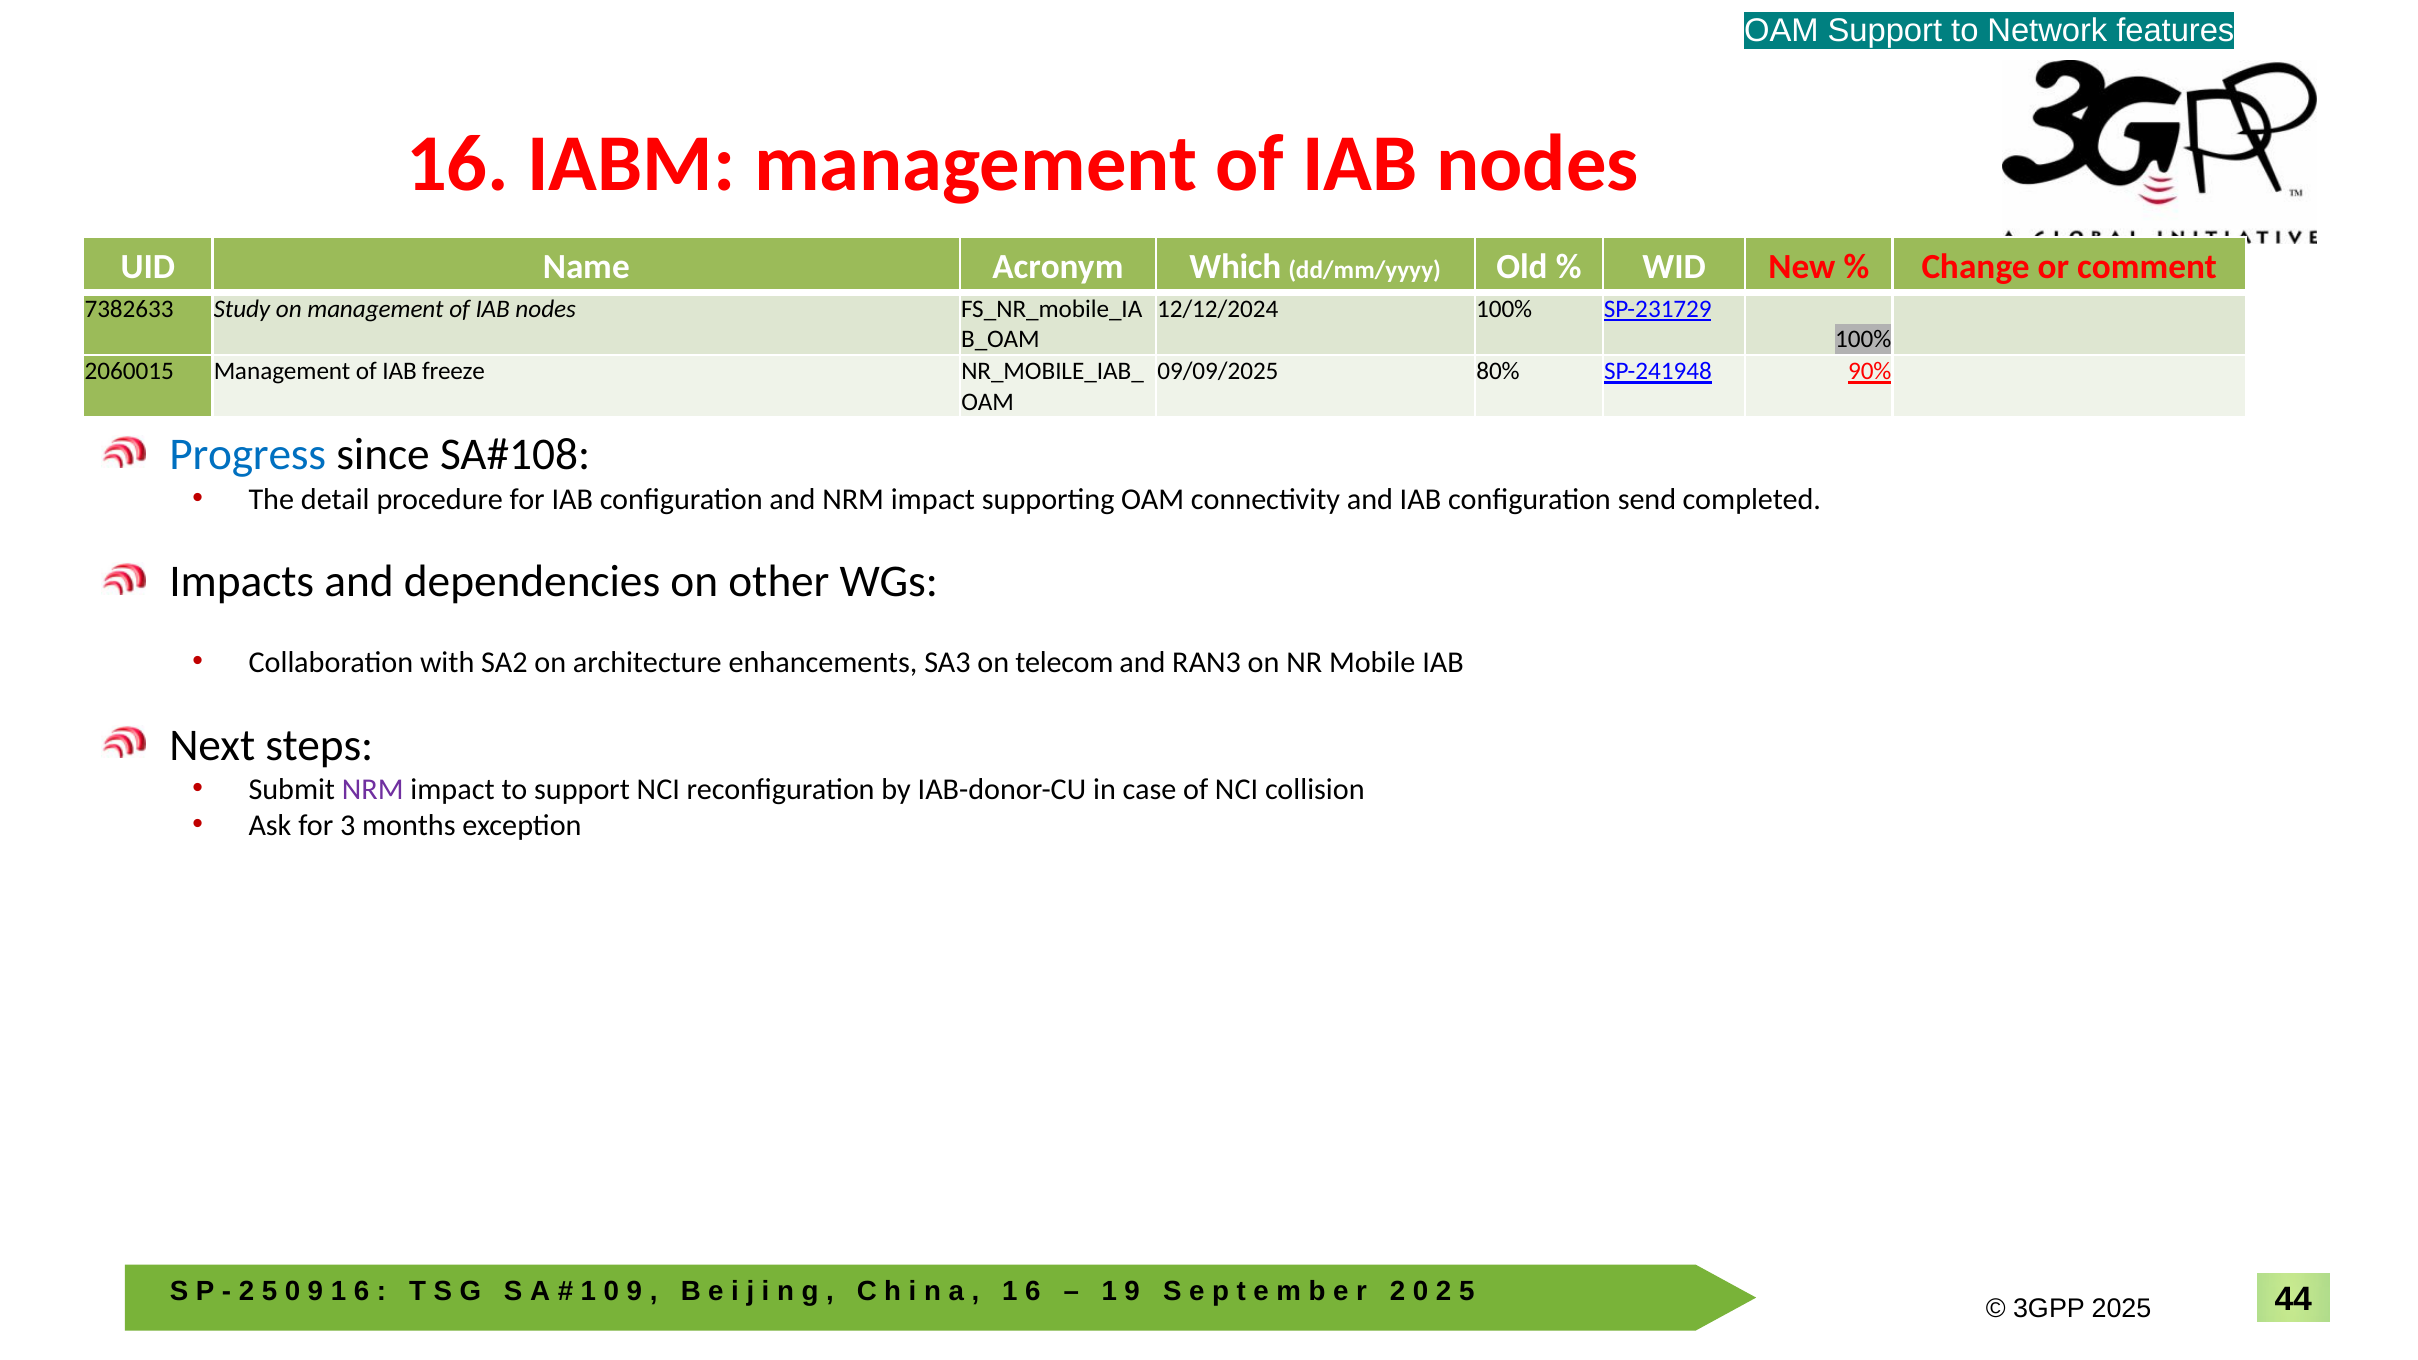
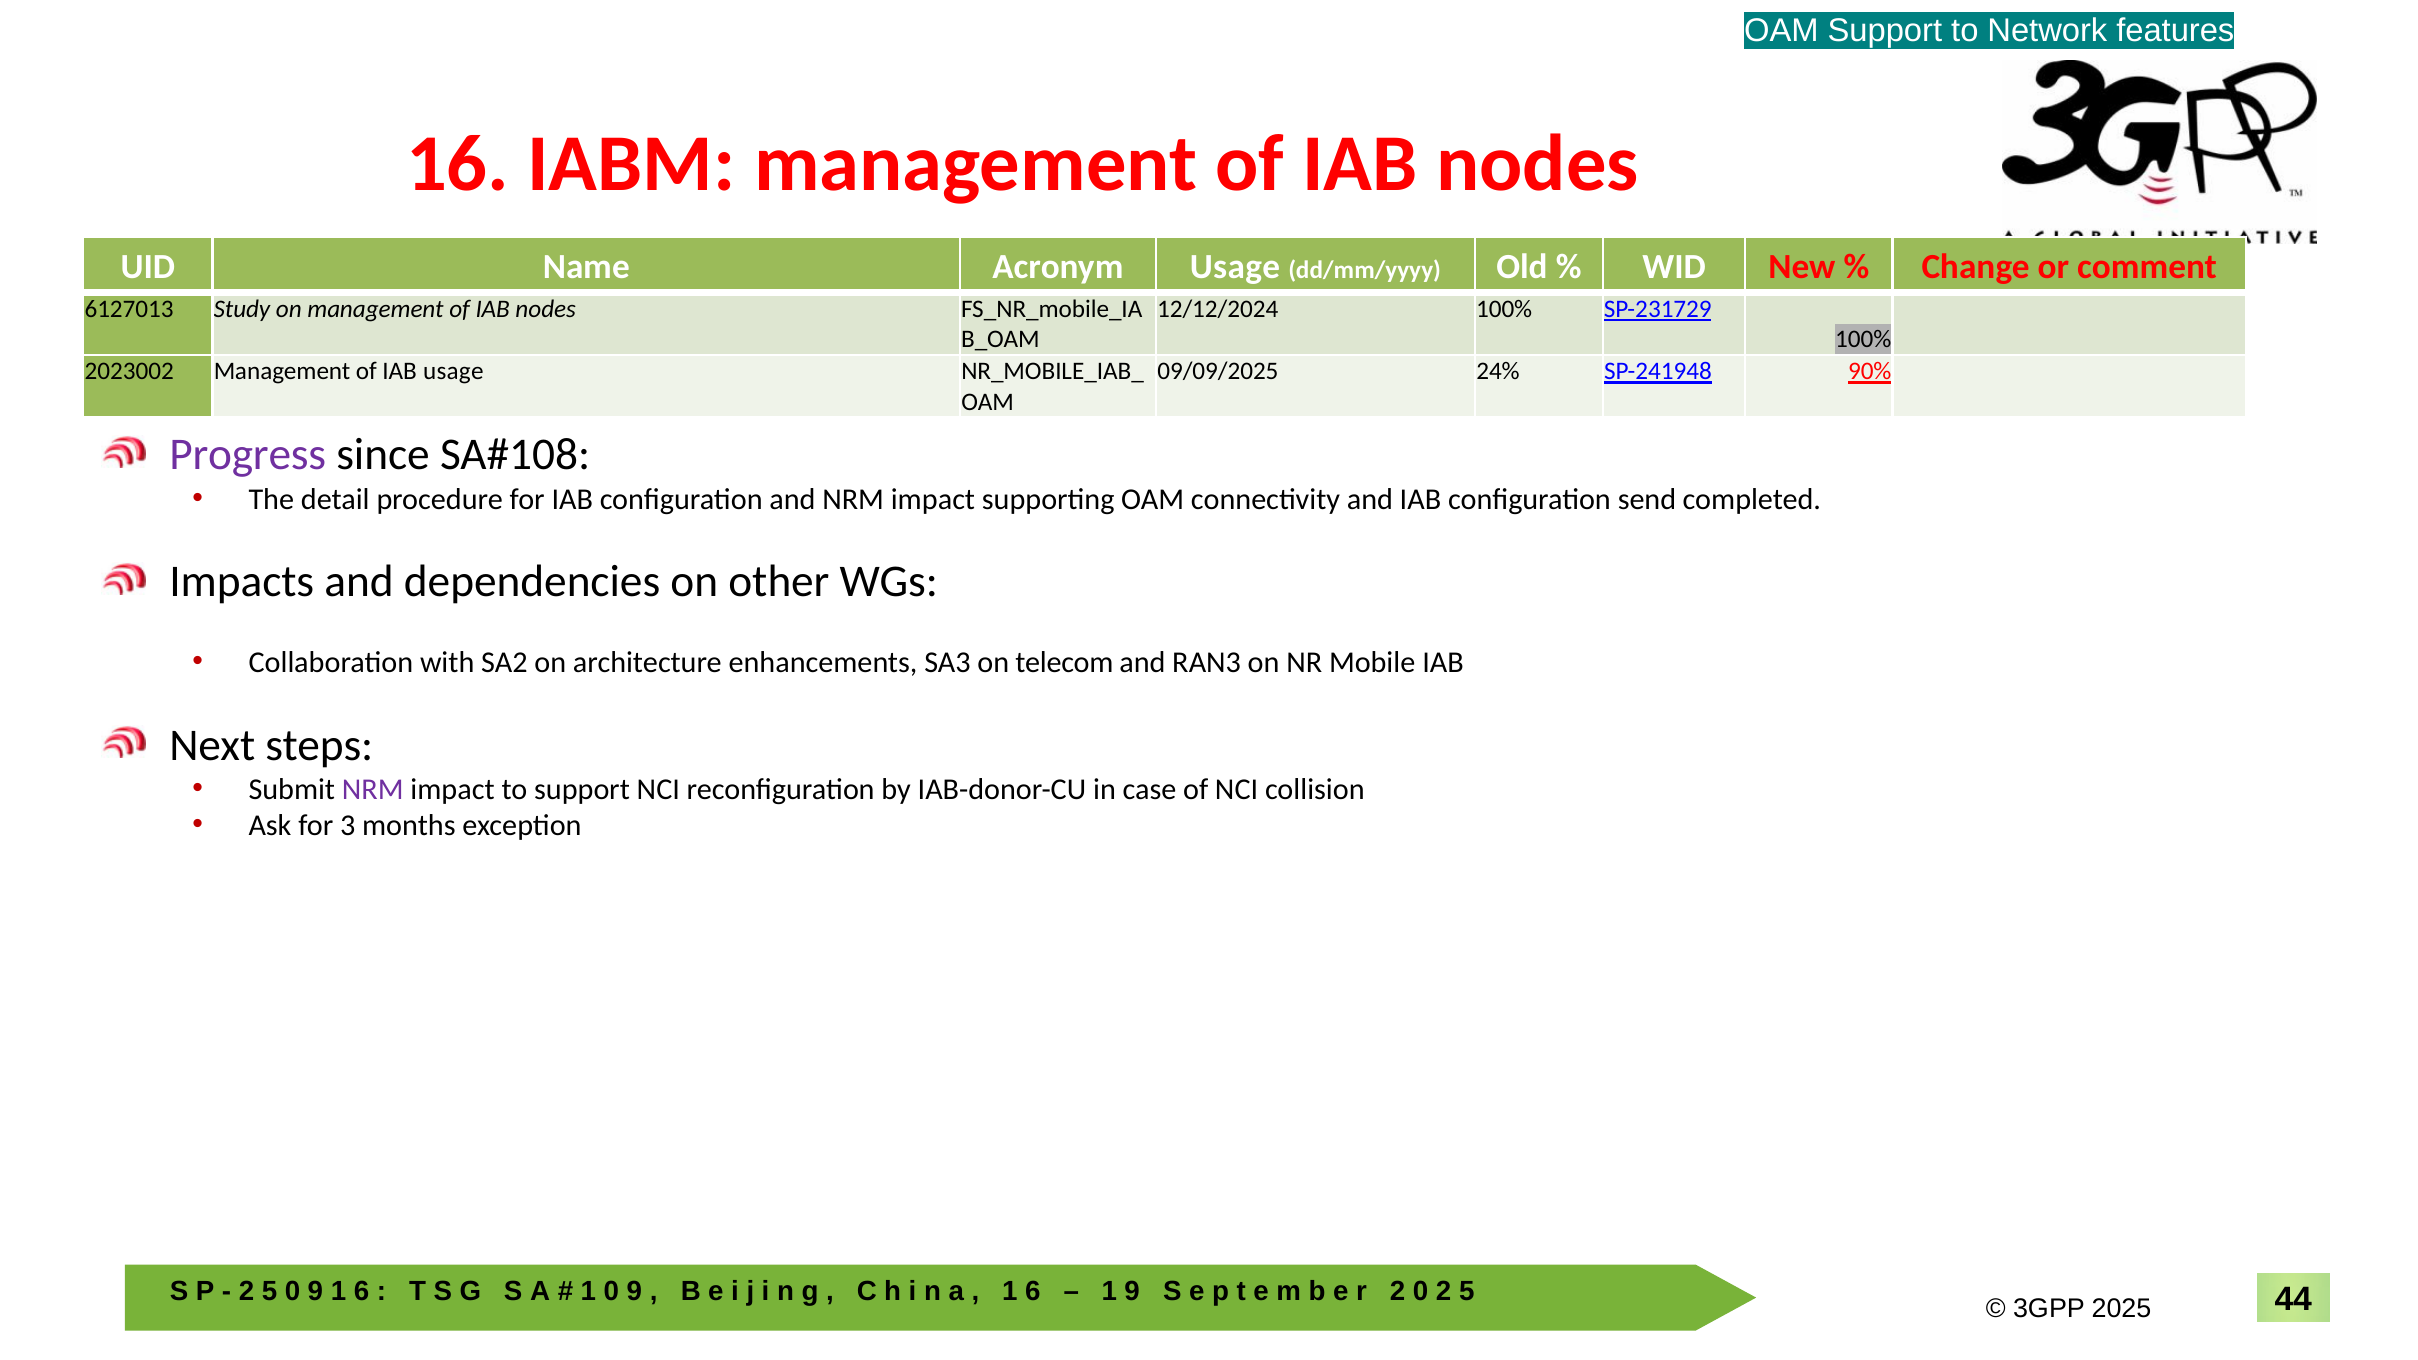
Acronym Which: Which -> Usage
7382633: 7382633 -> 6127013
2060015: 2060015 -> 2023002
IAB freeze: freeze -> usage
80%: 80% -> 24%
Progress colour: blue -> purple
